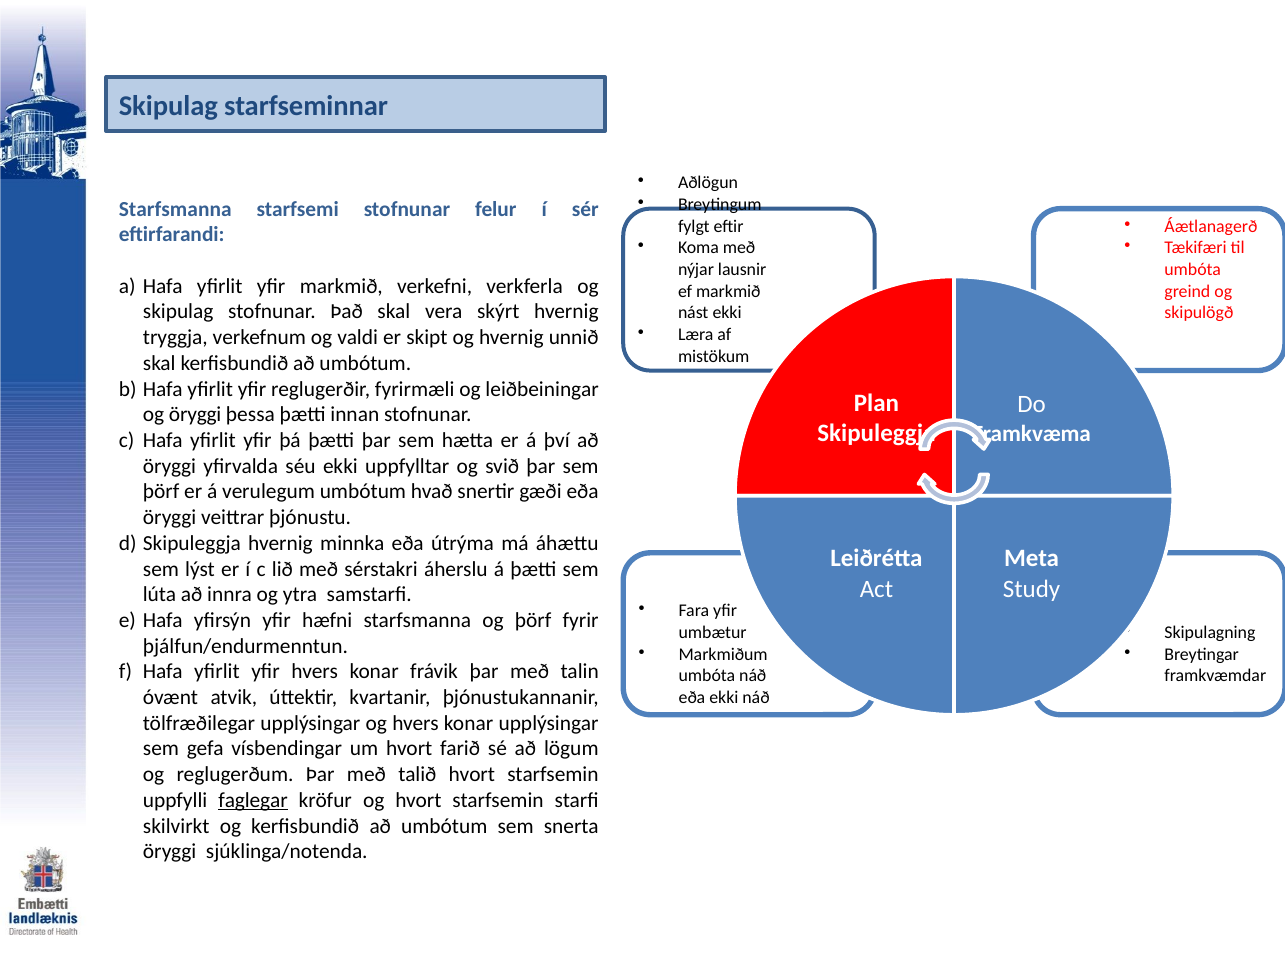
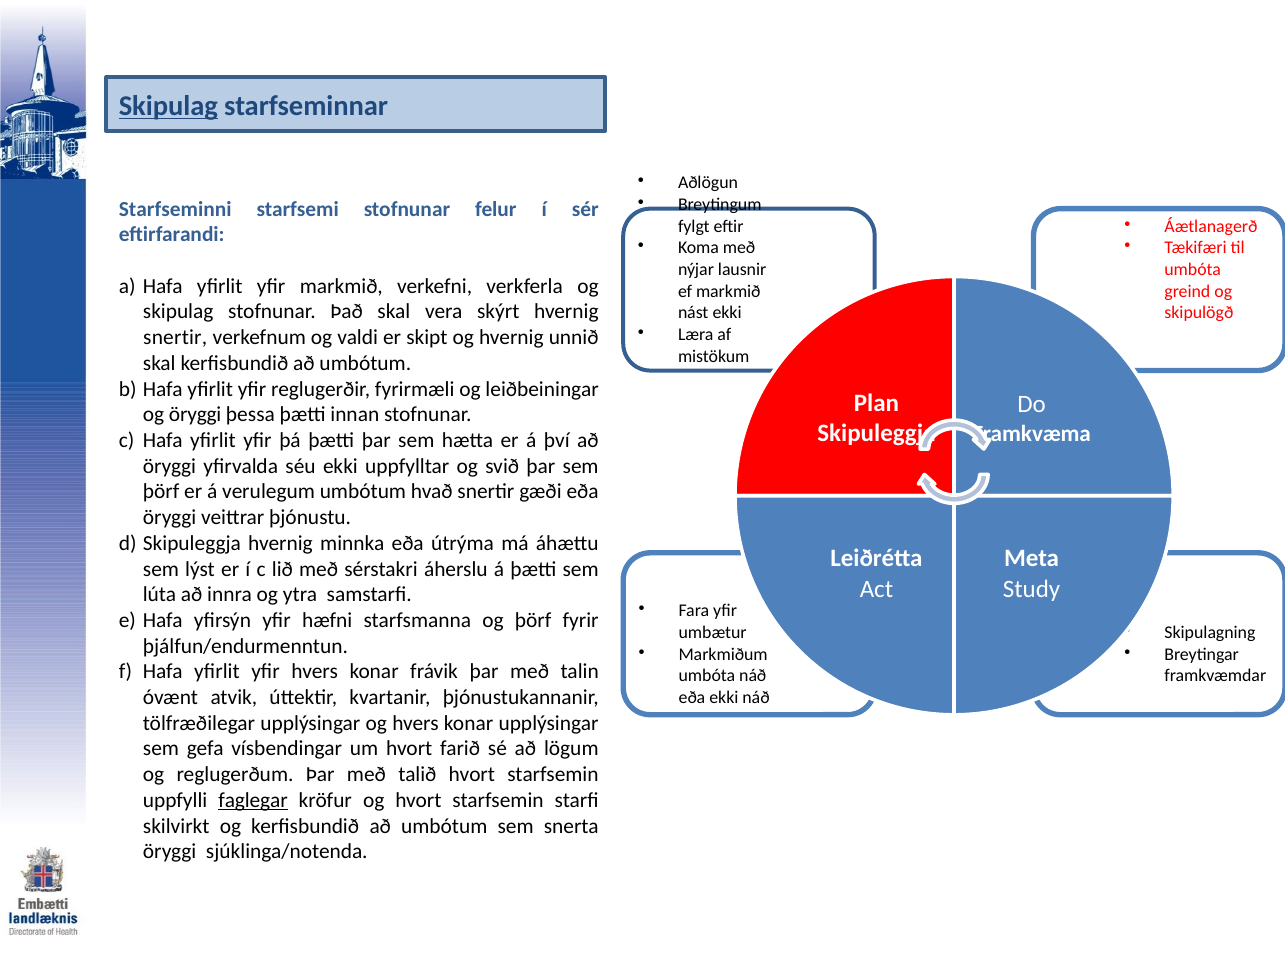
Skipulag at (168, 106) underline: none -> present
Starfsmanna at (175, 209): Starfsmanna -> Starfseminni
tryggja at (175, 338): tryggja -> snertir
